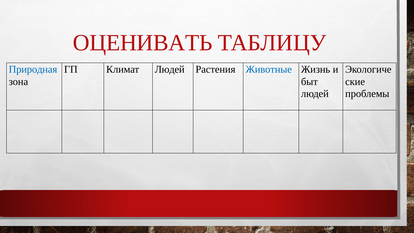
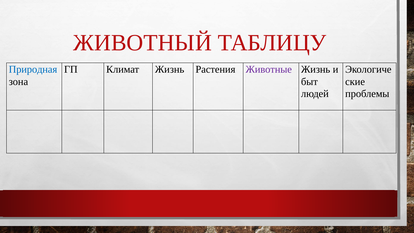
ОЦЕНИВАТЬ: ОЦЕНИВАТЬ -> ЖИВОТНЫЙ
Климат Людей: Людей -> Жизнь
Животные colour: blue -> purple
